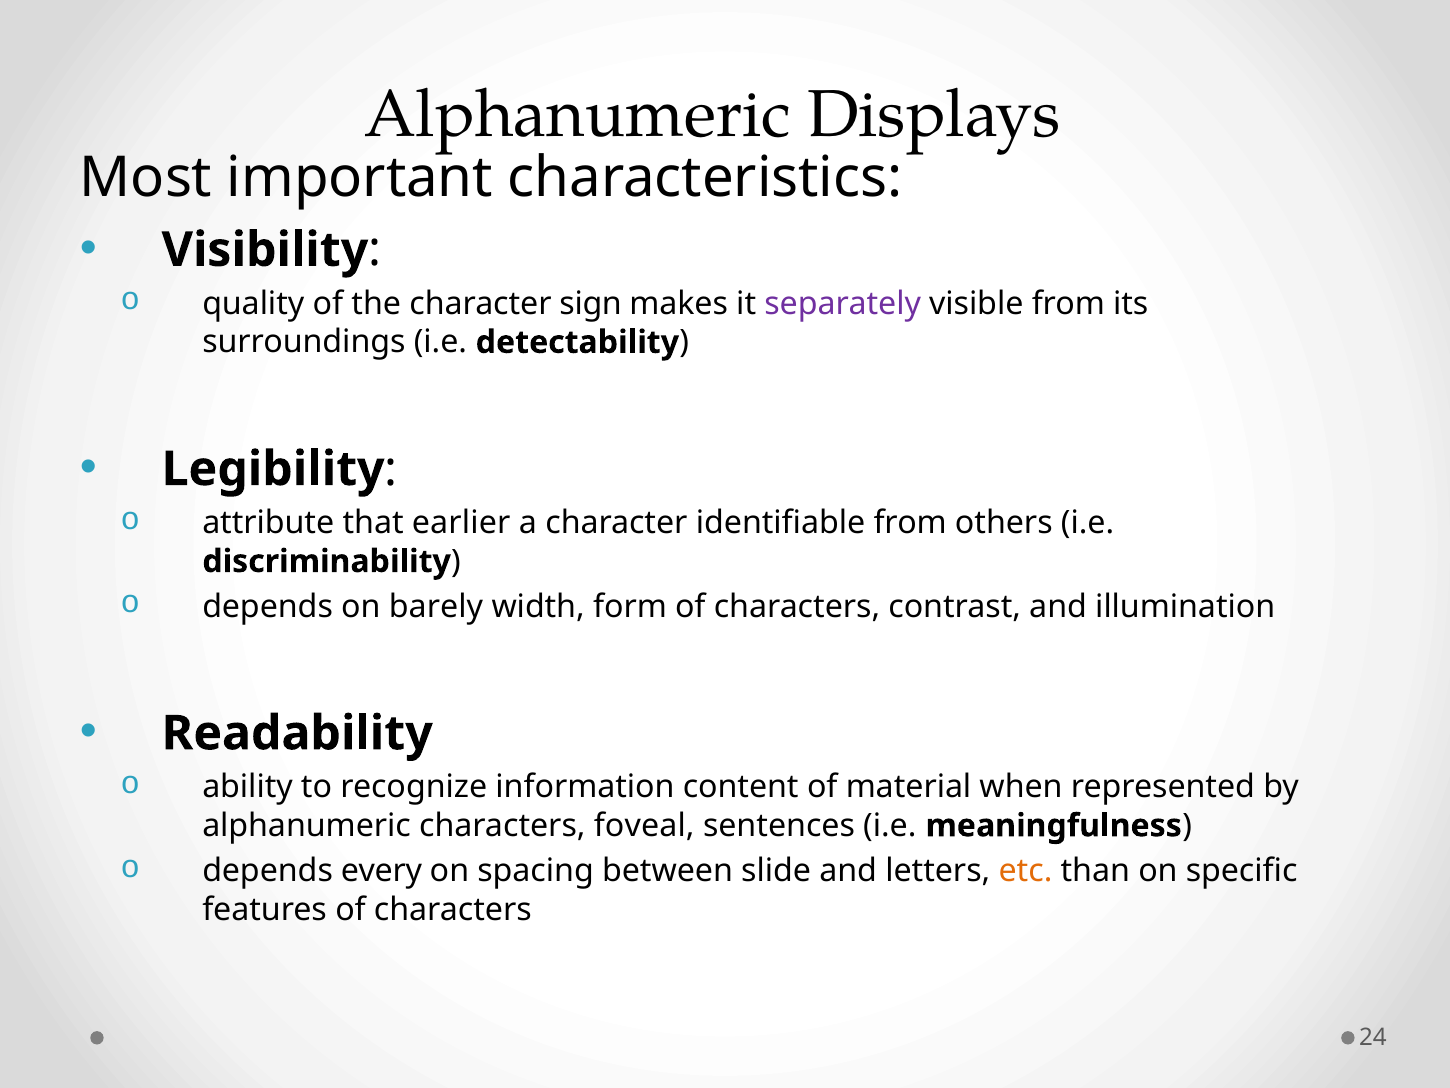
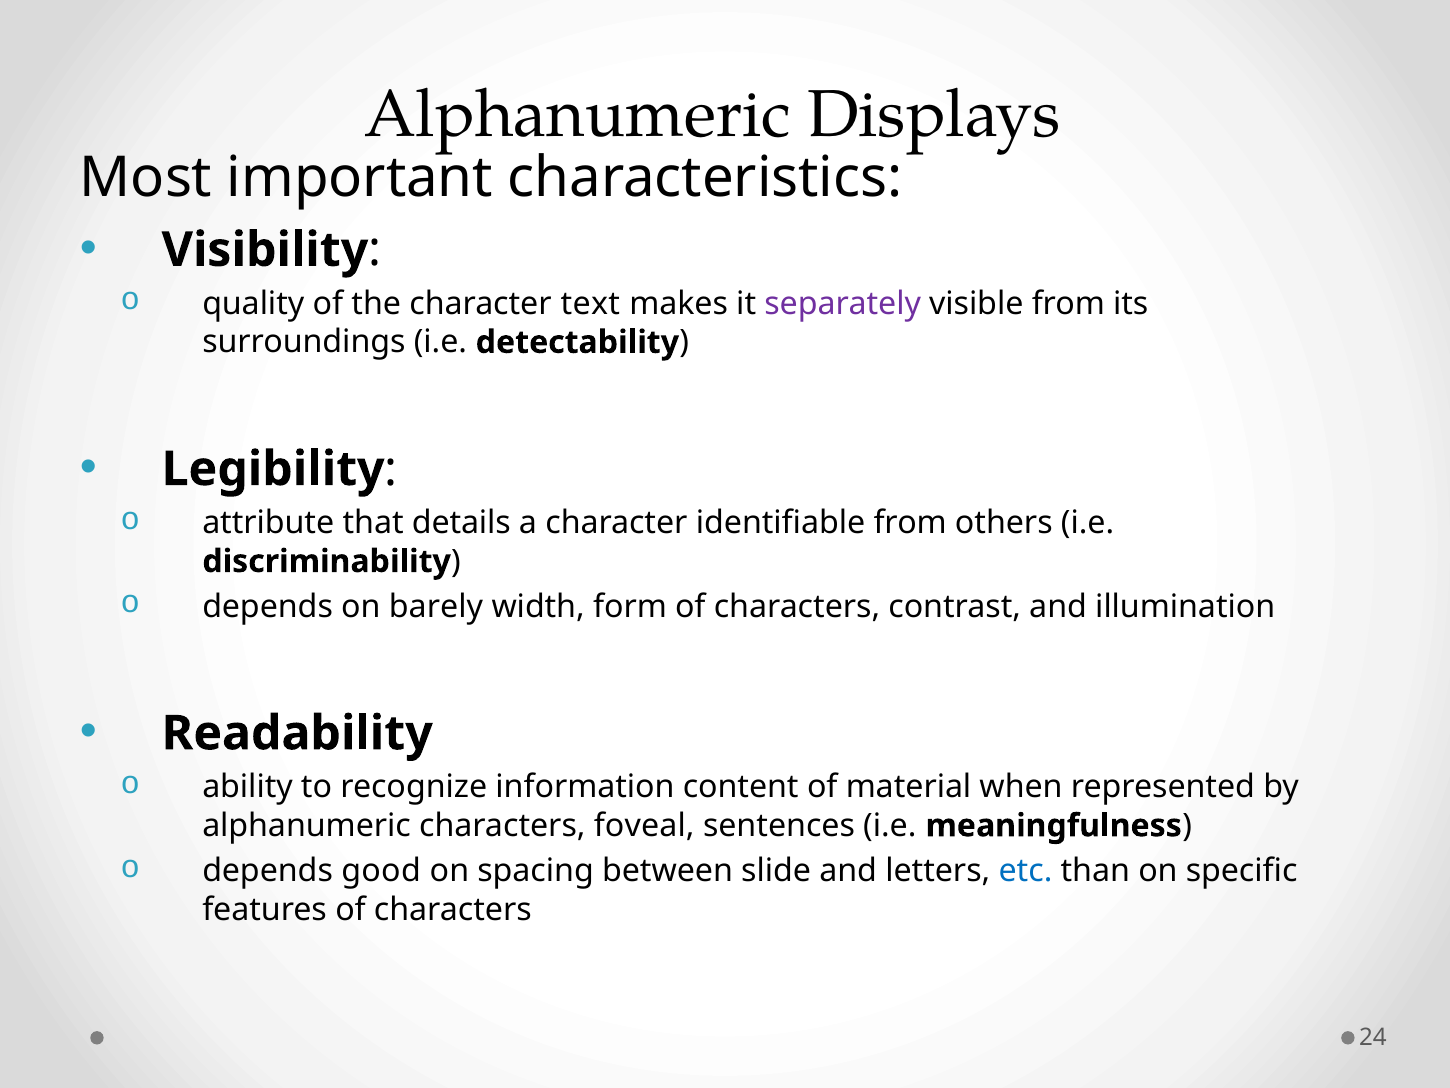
sign: sign -> text
earlier: earlier -> details
every: every -> good
etc colour: orange -> blue
